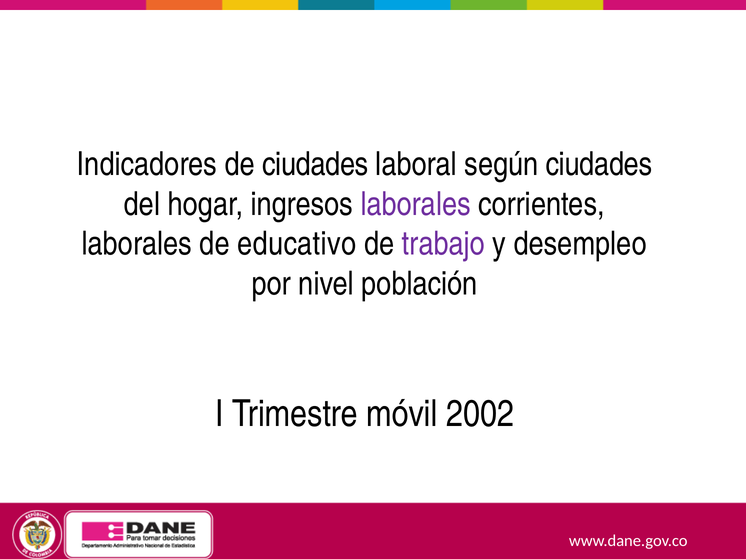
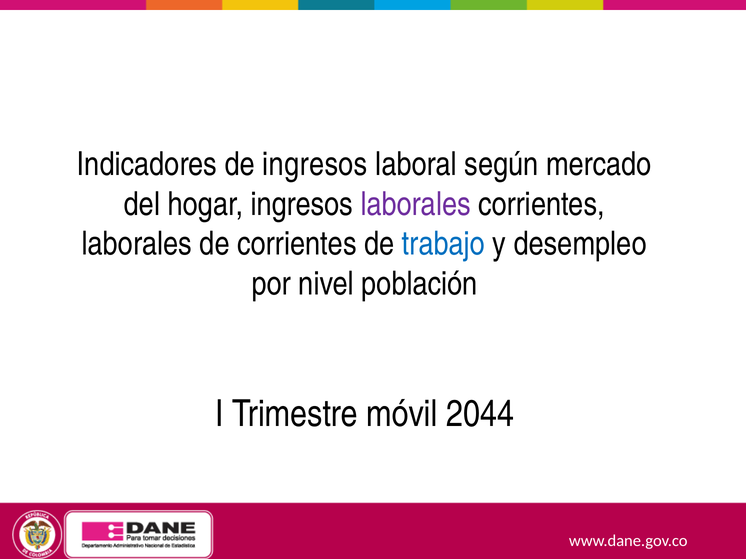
de ciudades: ciudades -> ingresos
según ciudades: ciudades -> mercado
de educativo: educativo -> corrientes
trabajo colour: purple -> blue
2002: 2002 -> 2044
